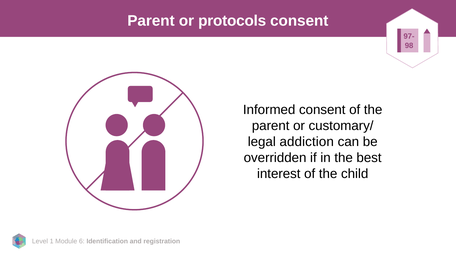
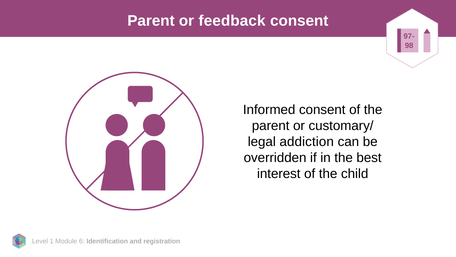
protocols: protocols -> feedback
